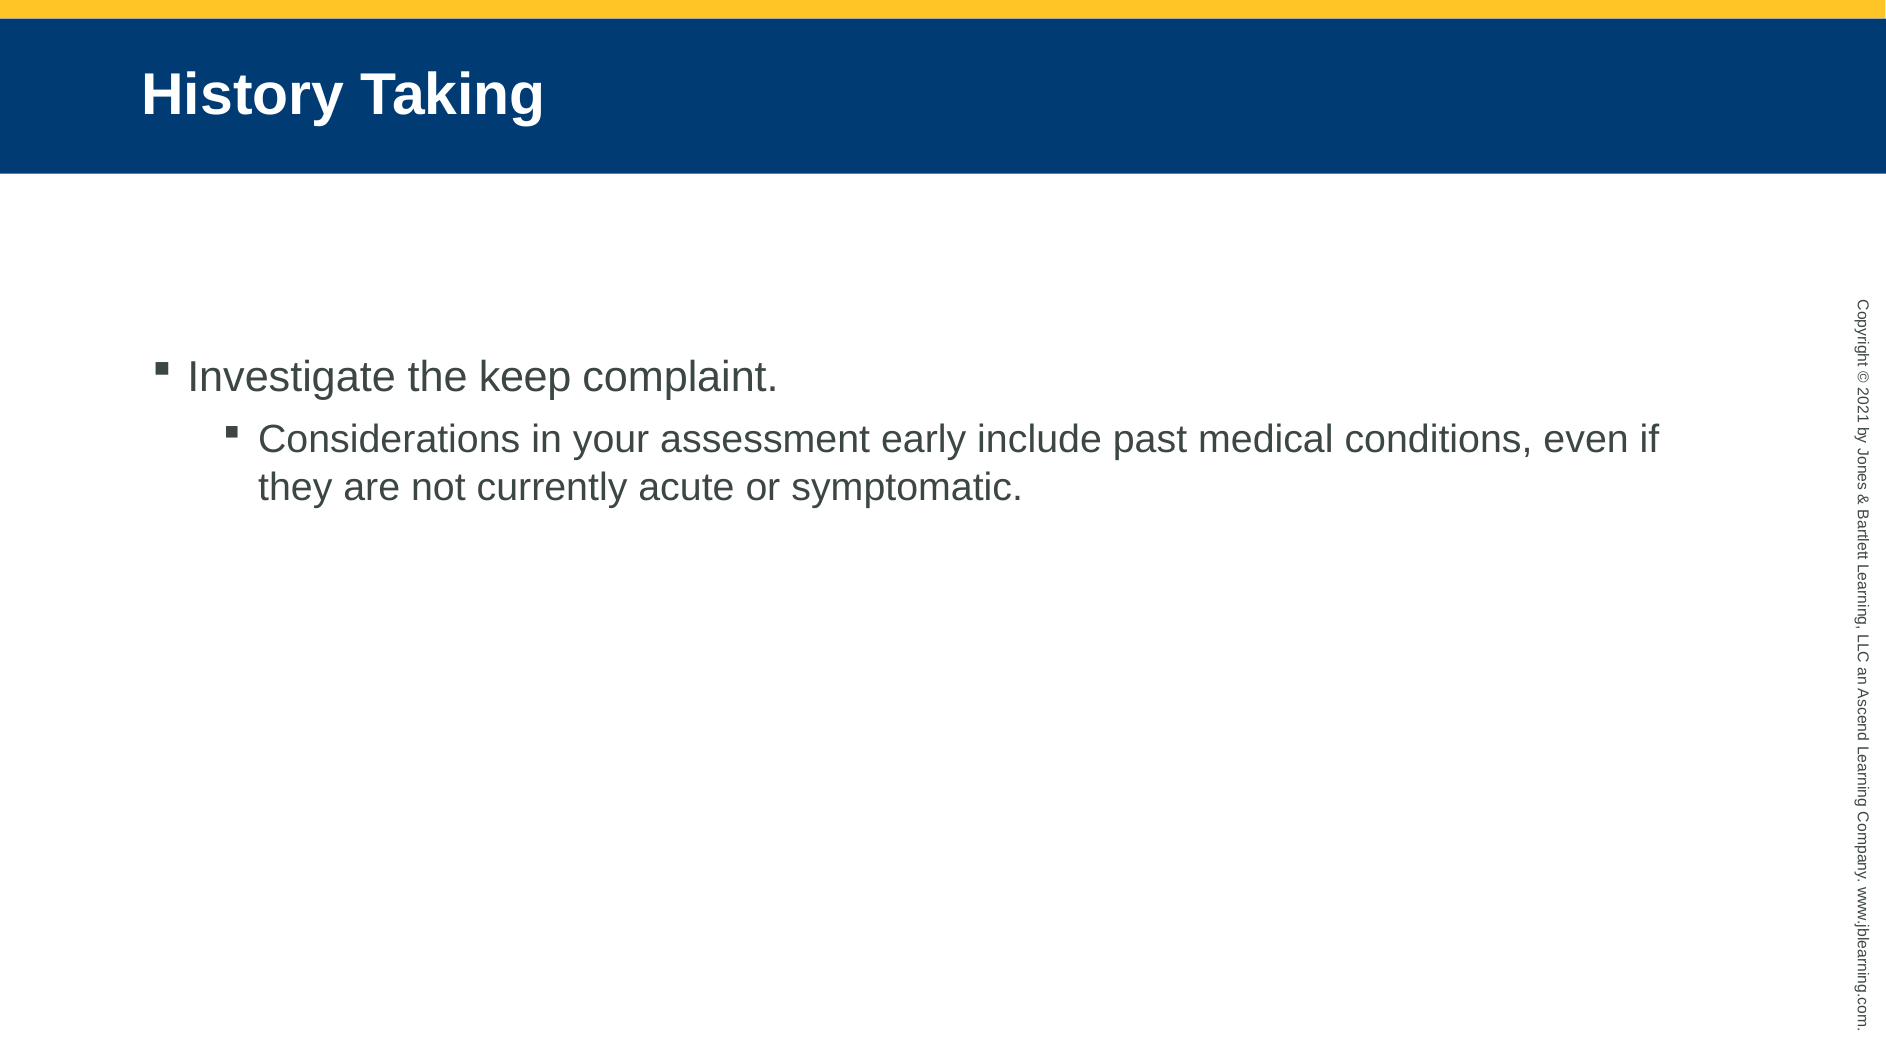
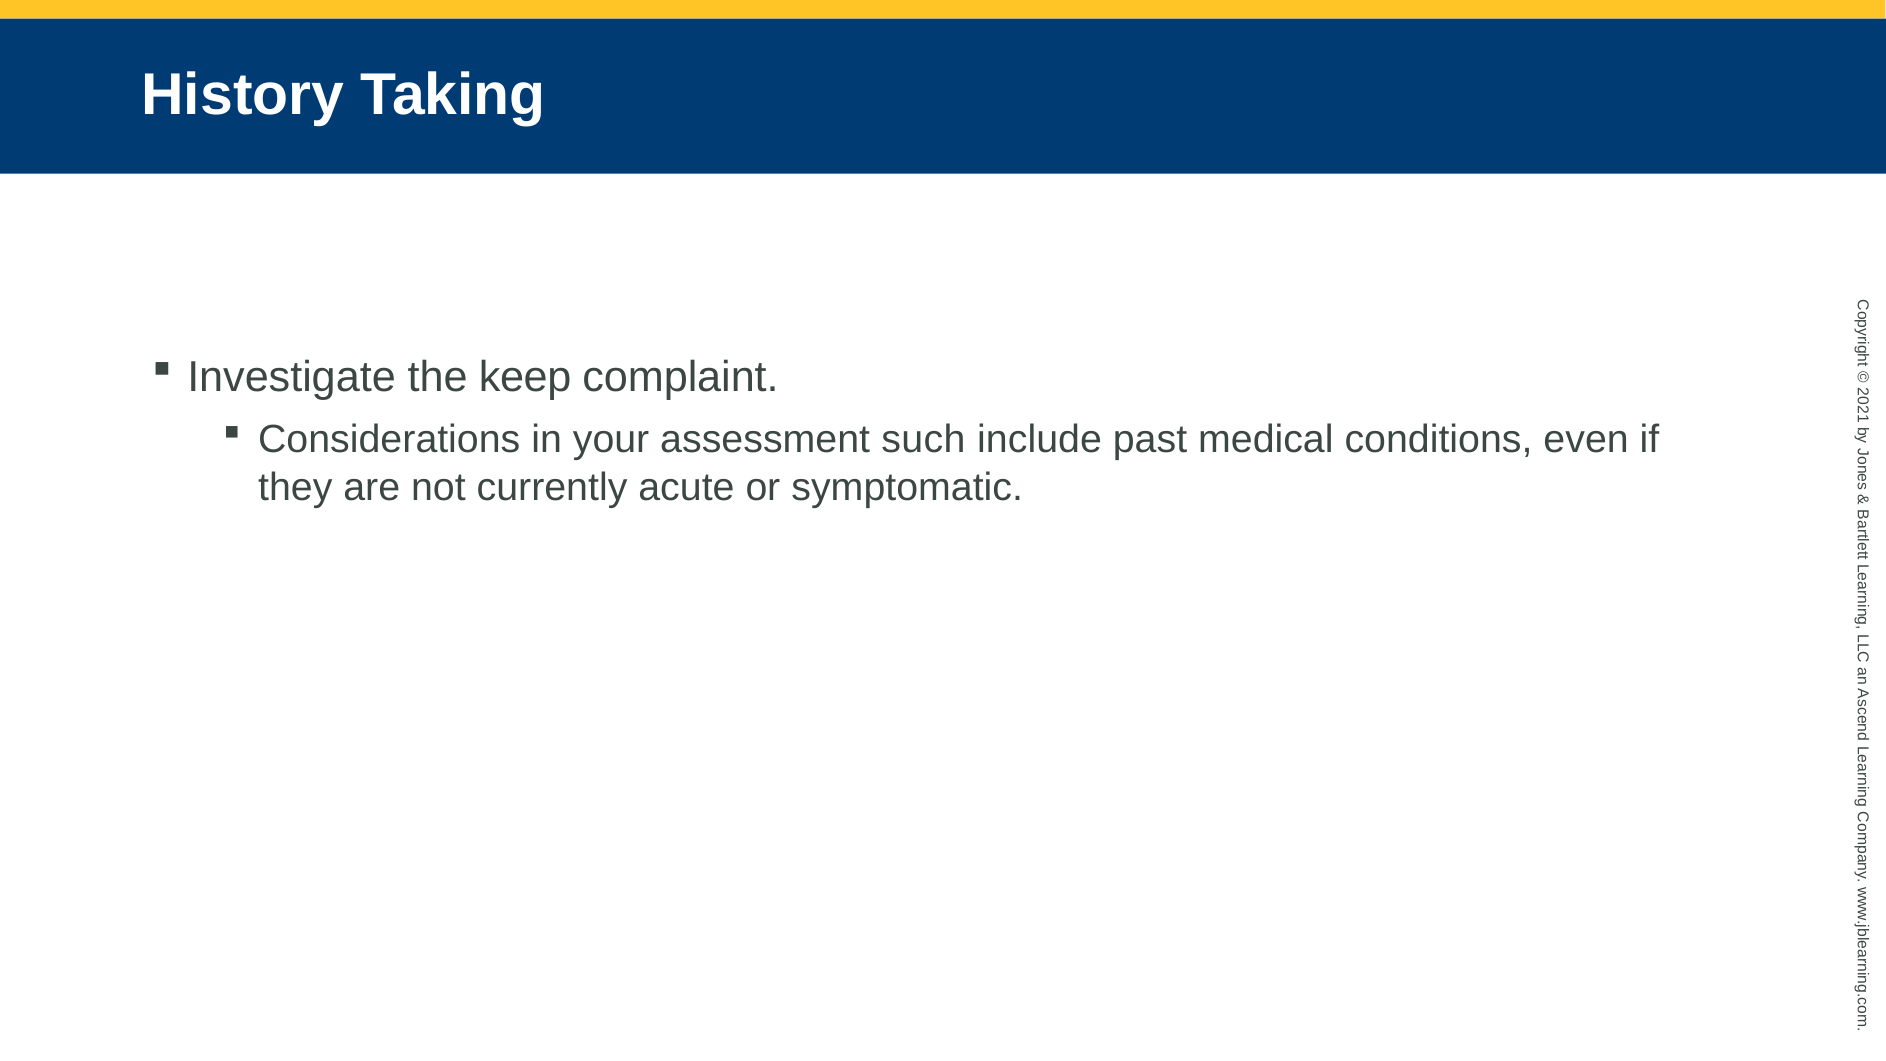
early: early -> such
